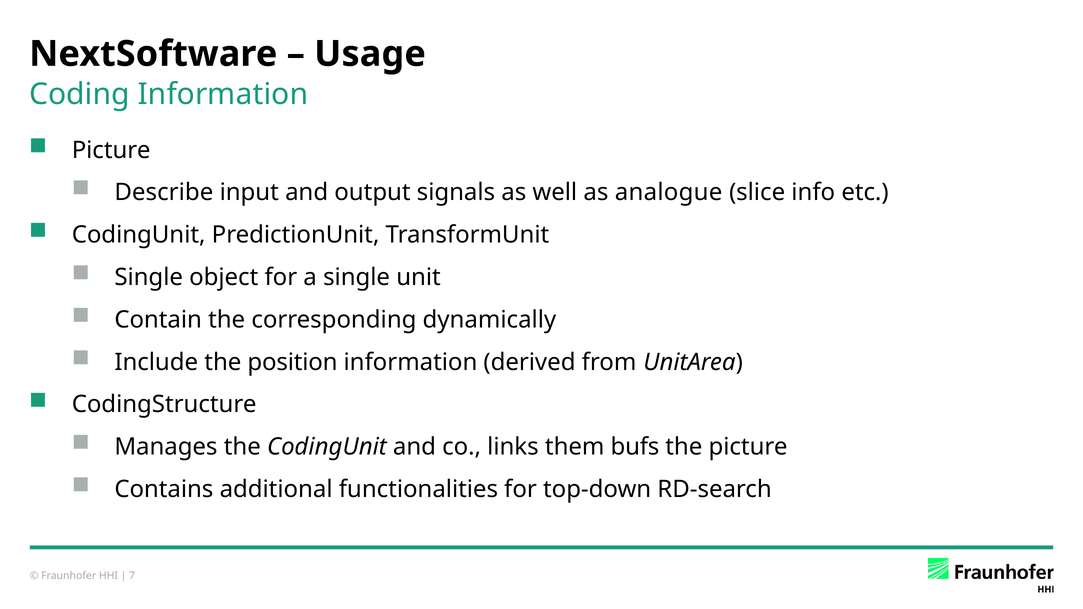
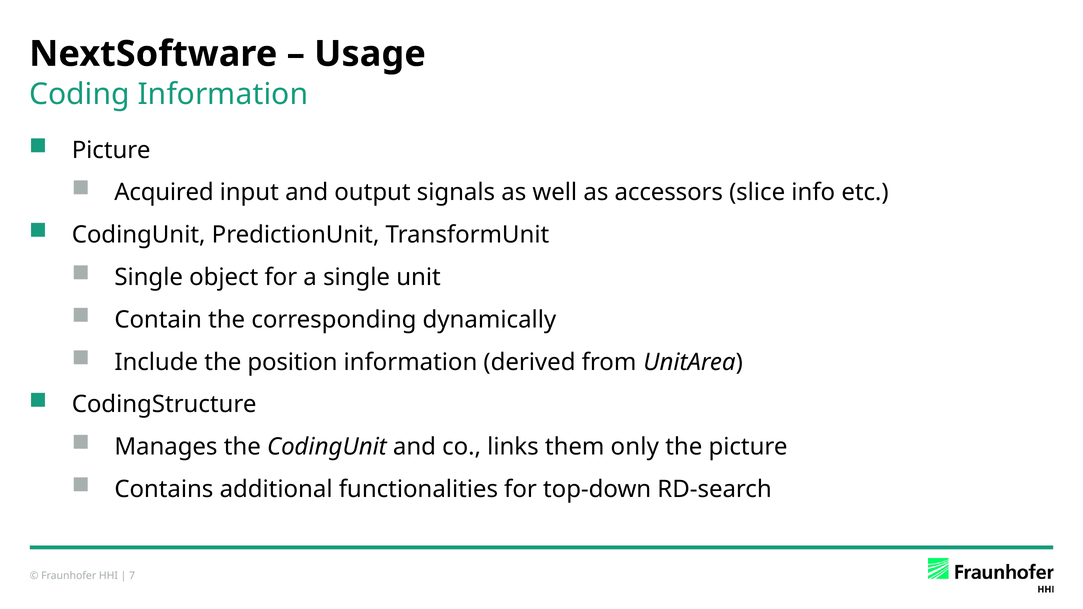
Describe: Describe -> Acquired
analogue: analogue -> accessors
bufs: bufs -> only
